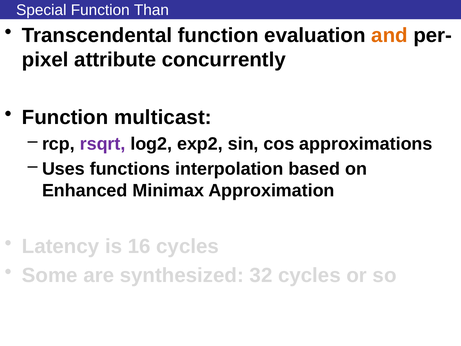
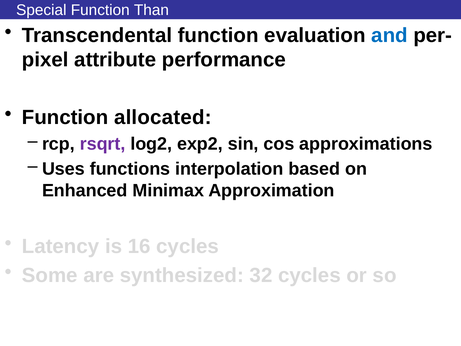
and colour: orange -> blue
concurrently: concurrently -> performance
multicast: multicast -> allocated
